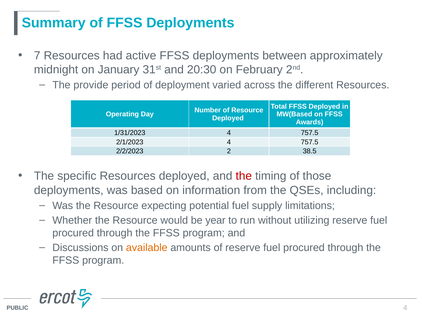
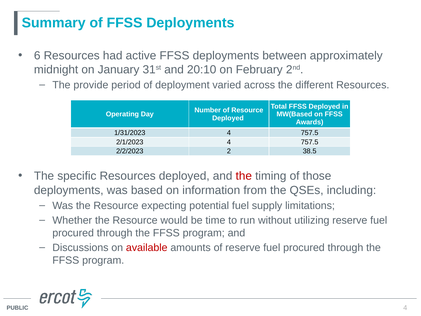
7: 7 -> 6
20:30: 20:30 -> 20:10
year: year -> time
available colour: orange -> red
